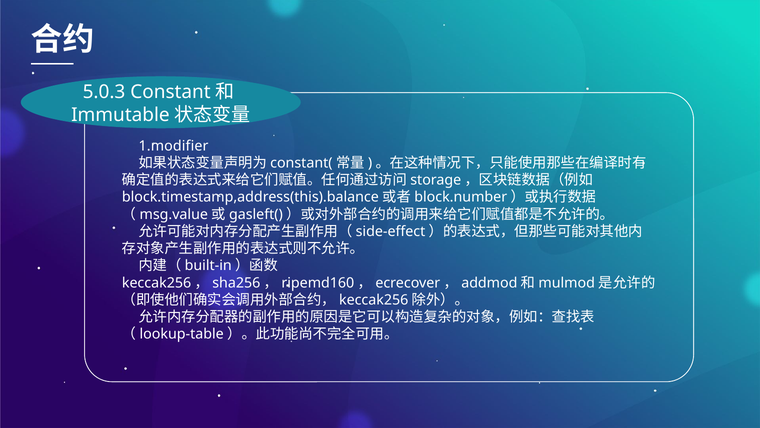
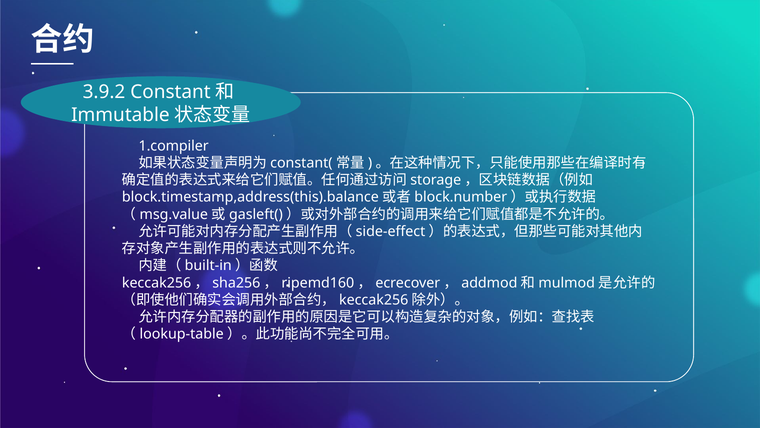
5.0.3: 5.0.3 -> 3.9.2
1.modifier: 1.modifier -> 1.compiler
